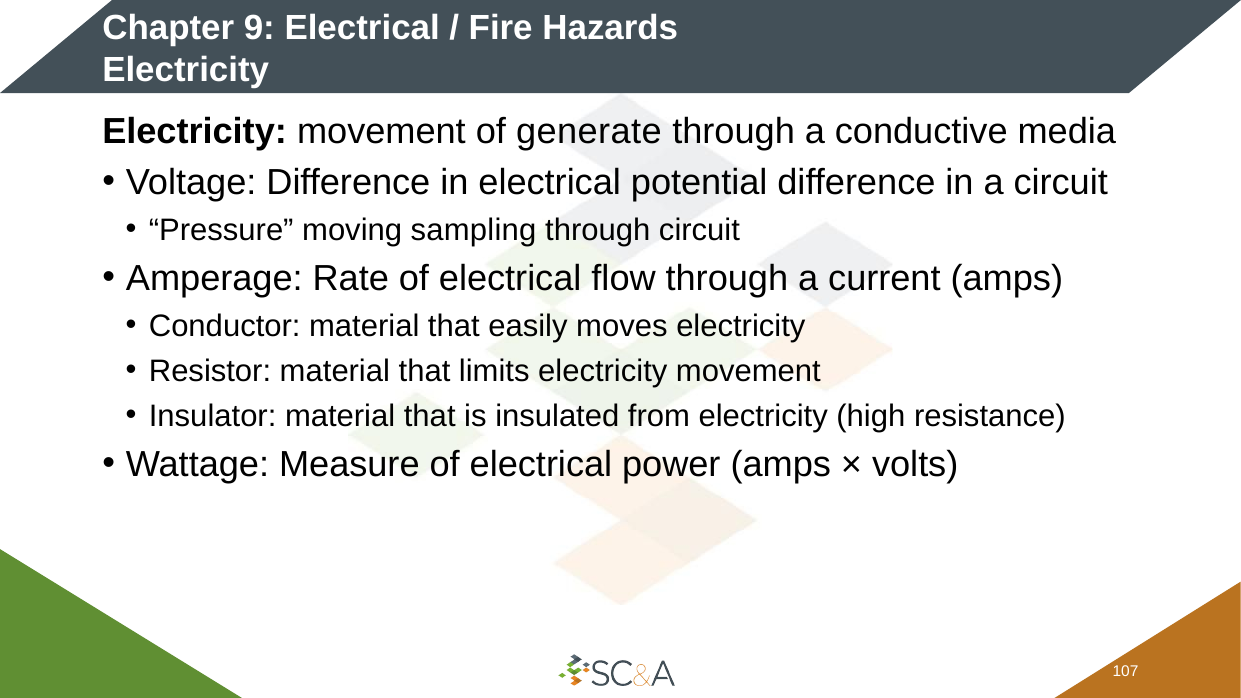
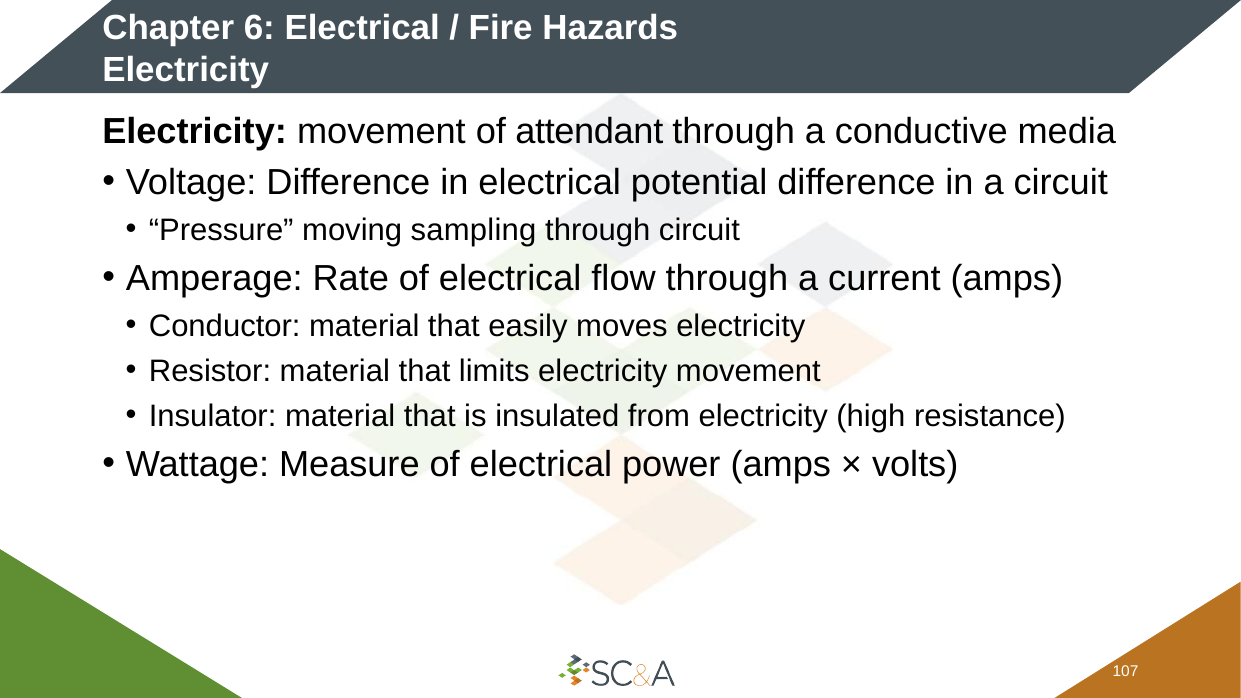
9: 9 -> 6
generate: generate -> attendant
